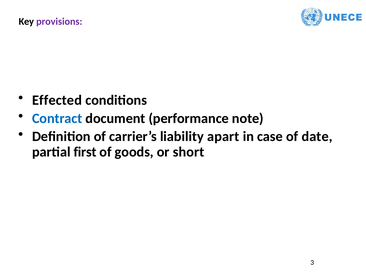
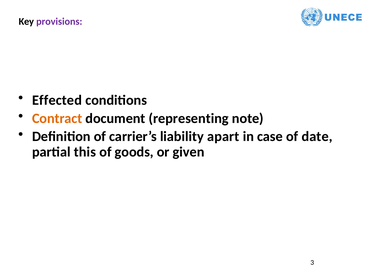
Contract colour: blue -> orange
performance: performance -> representing
first: first -> this
short: short -> given
